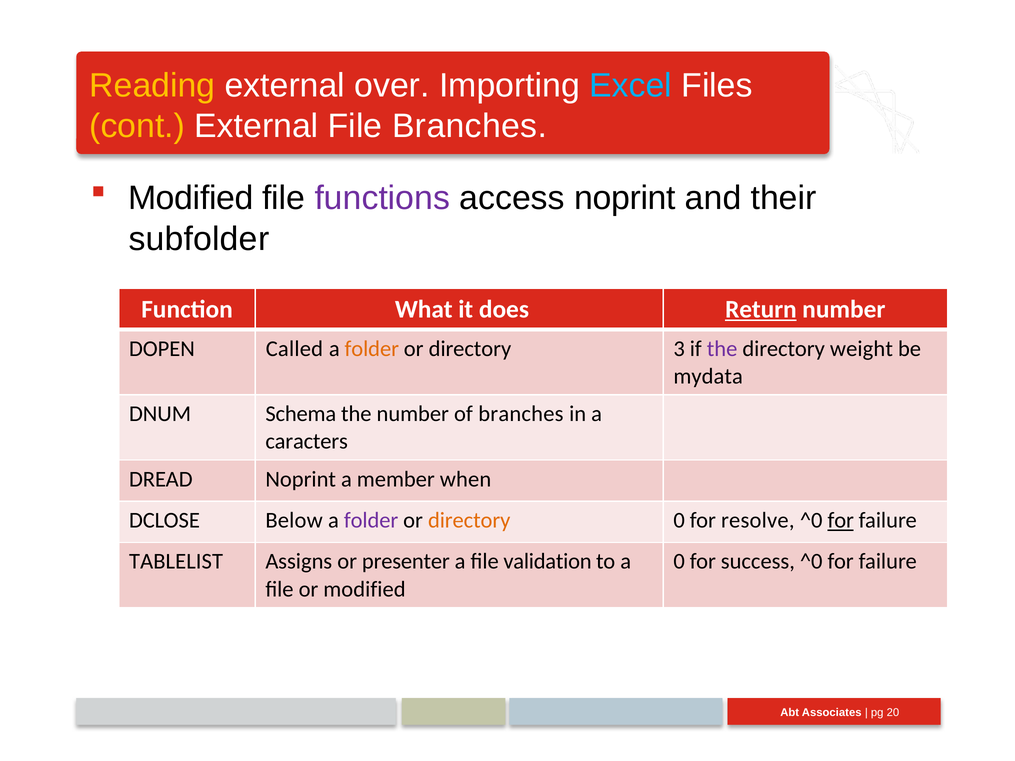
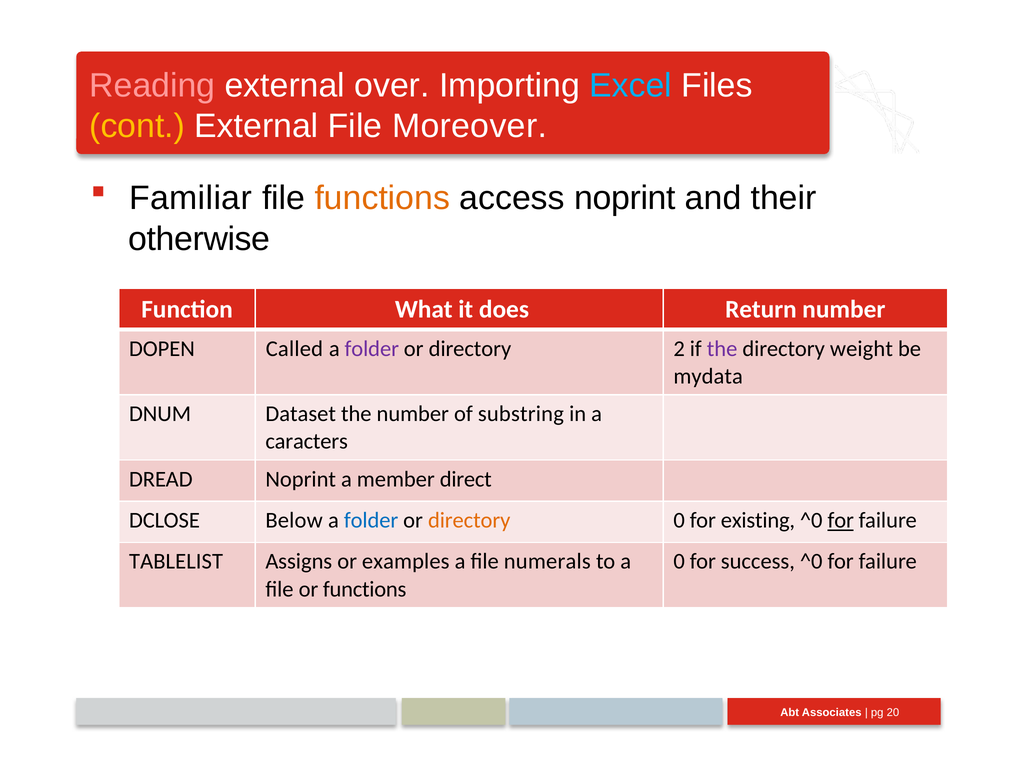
Reading colour: yellow -> pink
File Branches: Branches -> Moreover
Modified at (191, 198): Modified -> Familiar
functions at (382, 198) colour: purple -> orange
subfolder: subfolder -> otherwise
Return underline: present -> none
folder at (372, 349) colour: orange -> purple
3: 3 -> 2
Schema: Schema -> Dataset
of branches: branches -> substring
when: when -> direct
folder at (371, 521) colour: purple -> blue
resolve: resolve -> existing
presenter: presenter -> examples
validation: validation -> numerals
or modified: modified -> functions
